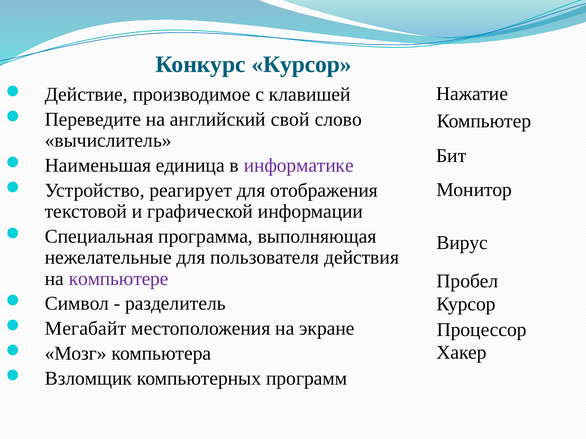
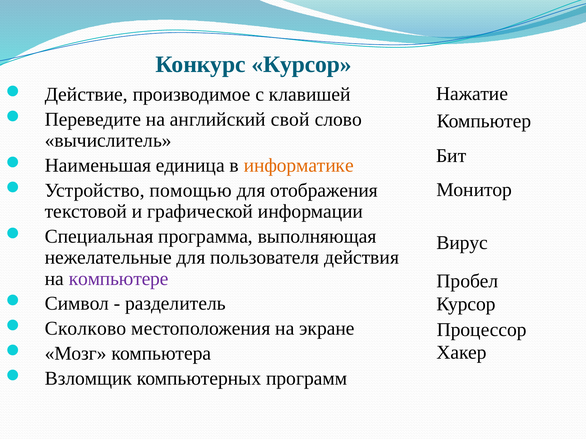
информатике colour: purple -> orange
реагирует: реагирует -> помощью
Мегабайт: Мегабайт -> Сколково
